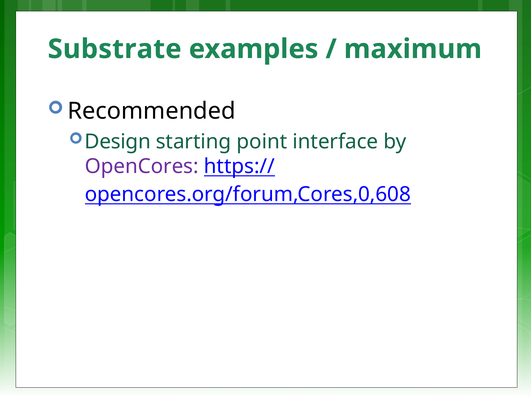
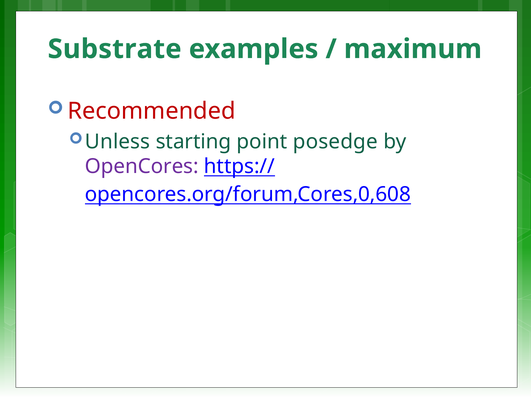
Recommended colour: black -> red
Design: Design -> Unless
interface: interface -> posedge
